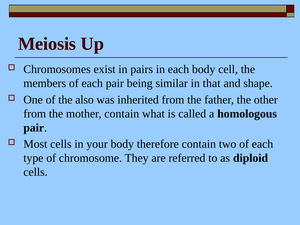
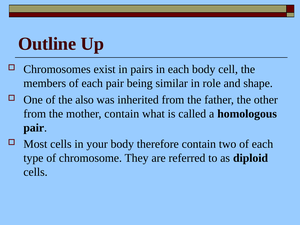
Meiosis: Meiosis -> Outline
that: that -> role
